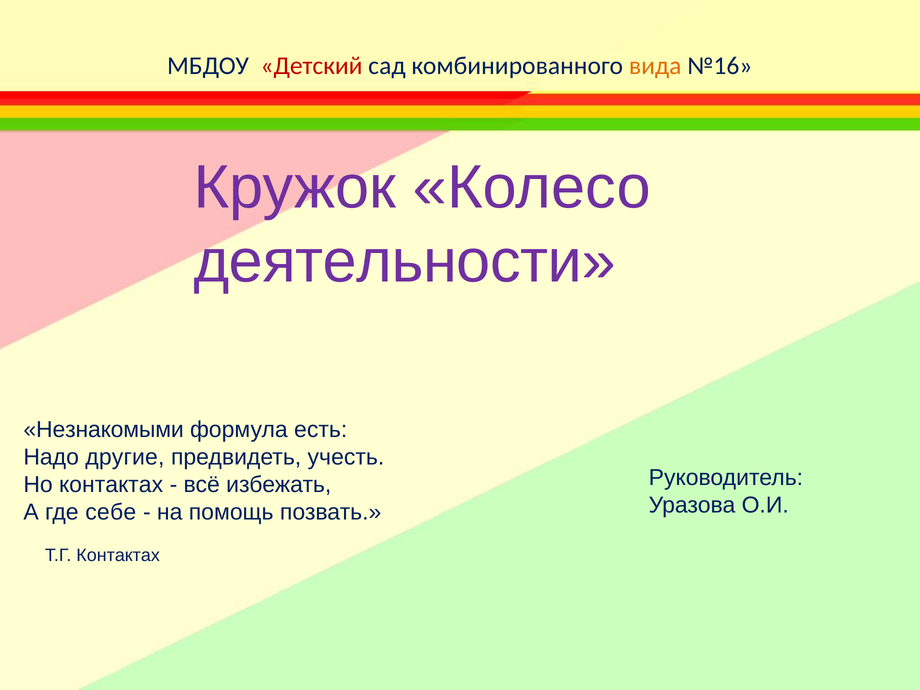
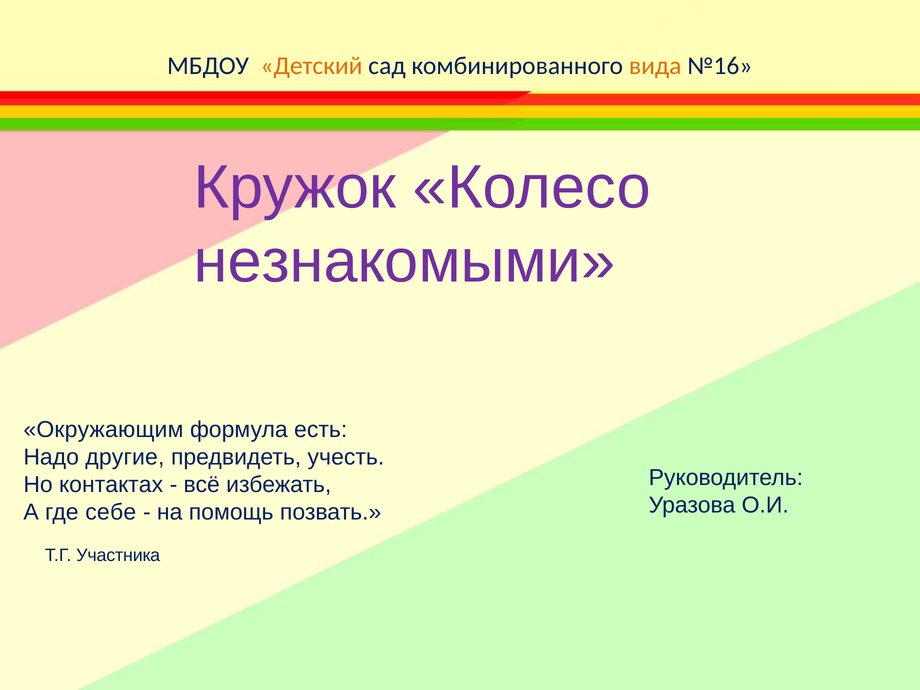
Детский colour: red -> orange
деятельности: деятельности -> незнакомыми
Незнакомыми: Незнакомыми -> Окружающим
Т.Г Контактах: Контактах -> Участника
